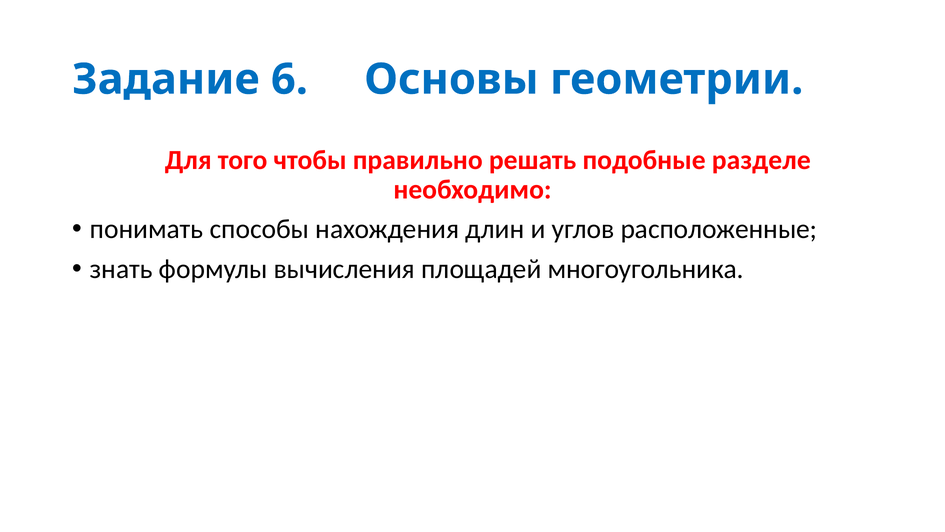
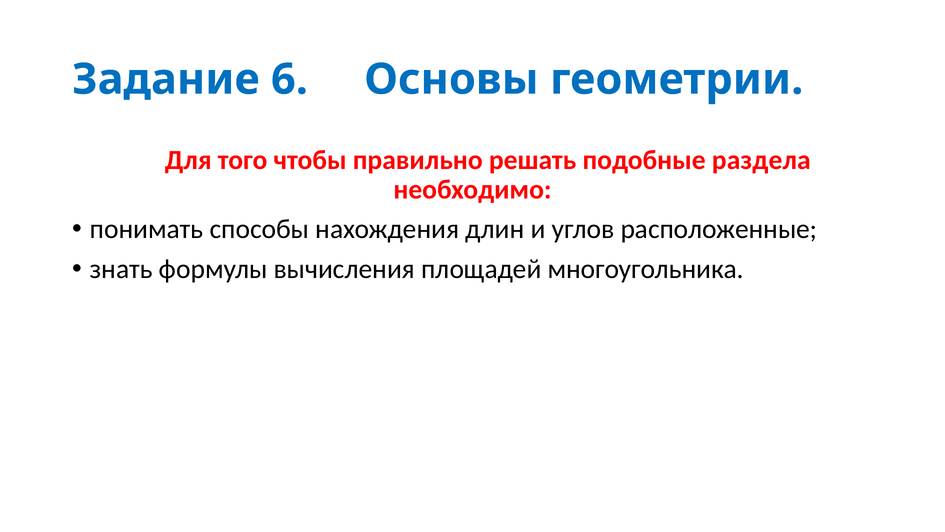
разделе: разделе -> раздела
